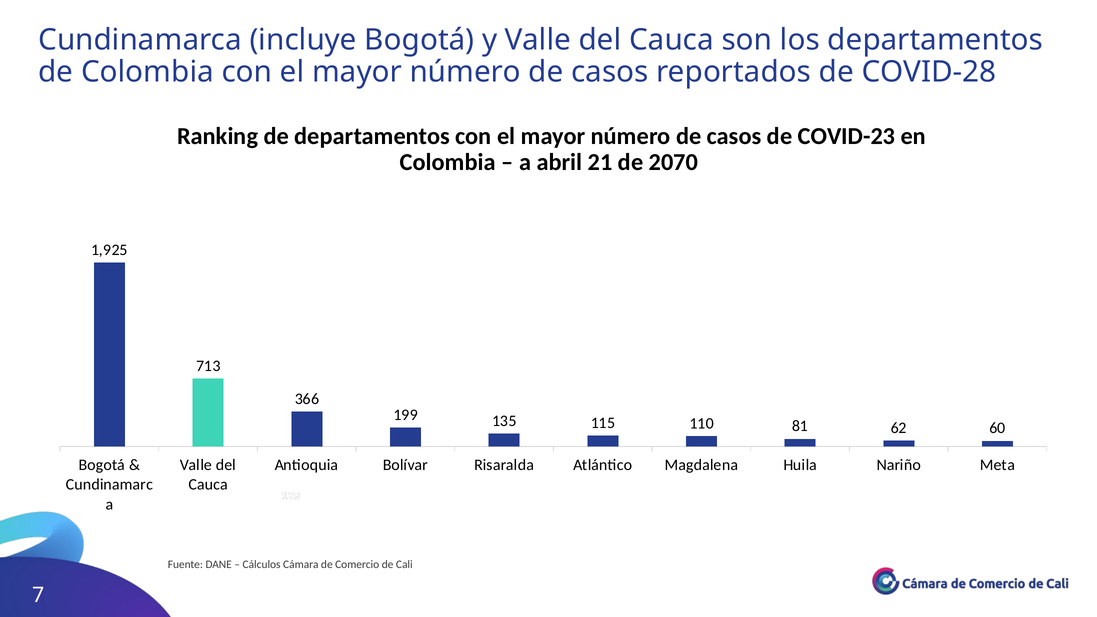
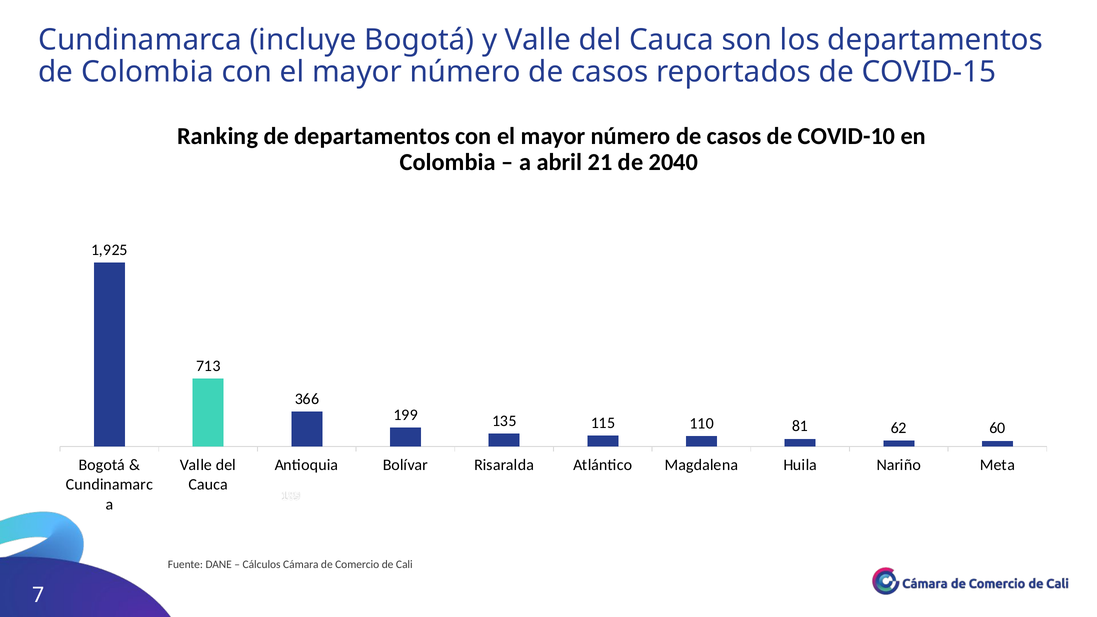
COVID-28: COVID-28 -> COVID-15
COVID-23: COVID-23 -> COVID-10
2070: 2070 -> 2040
